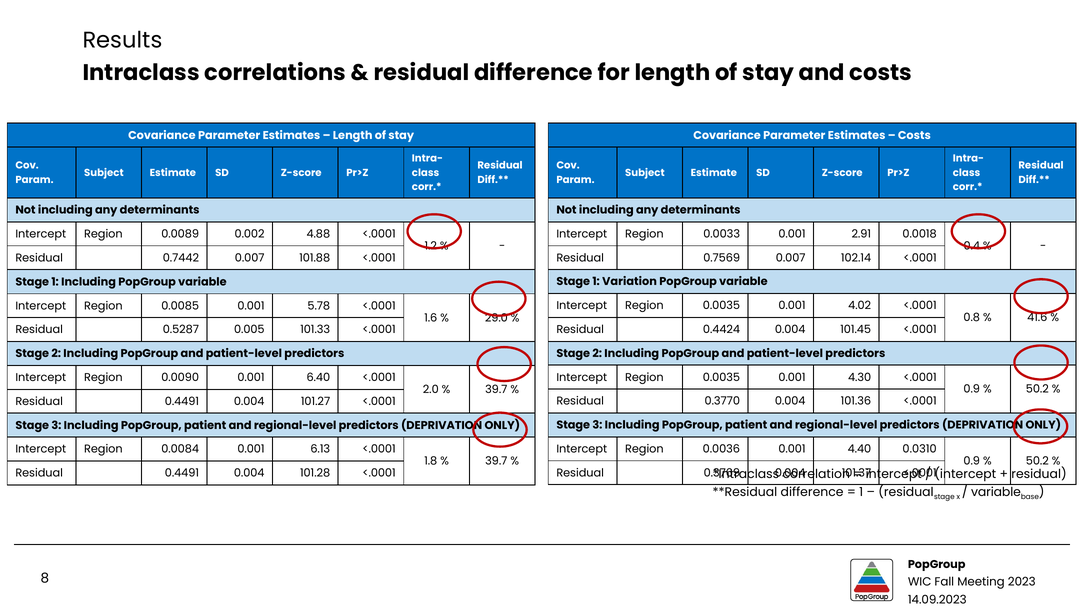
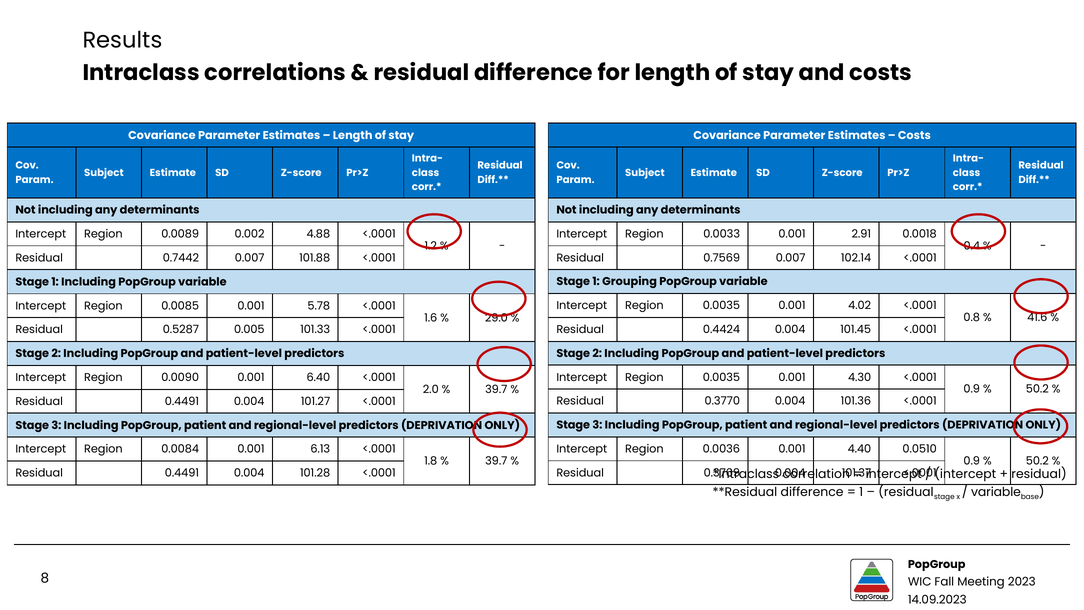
Variation: Variation -> Grouping
0.0310: 0.0310 -> 0.0510
